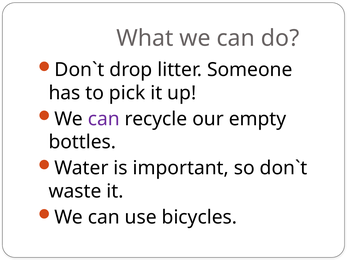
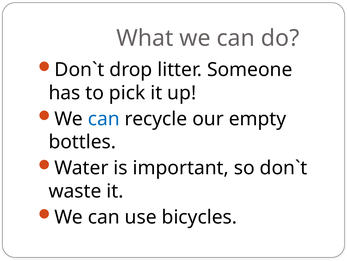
can at (104, 119) colour: purple -> blue
